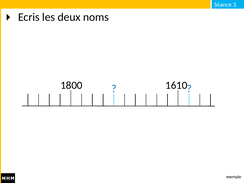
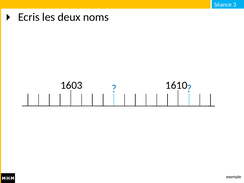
1800: 1800 -> 1603
